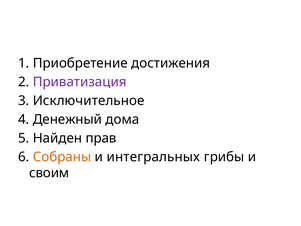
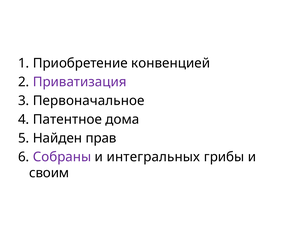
достижения: достижения -> конвенцией
Исключительное: Исключительное -> Первоначальное
Денежный: Денежный -> Патентное
Собраны colour: orange -> purple
